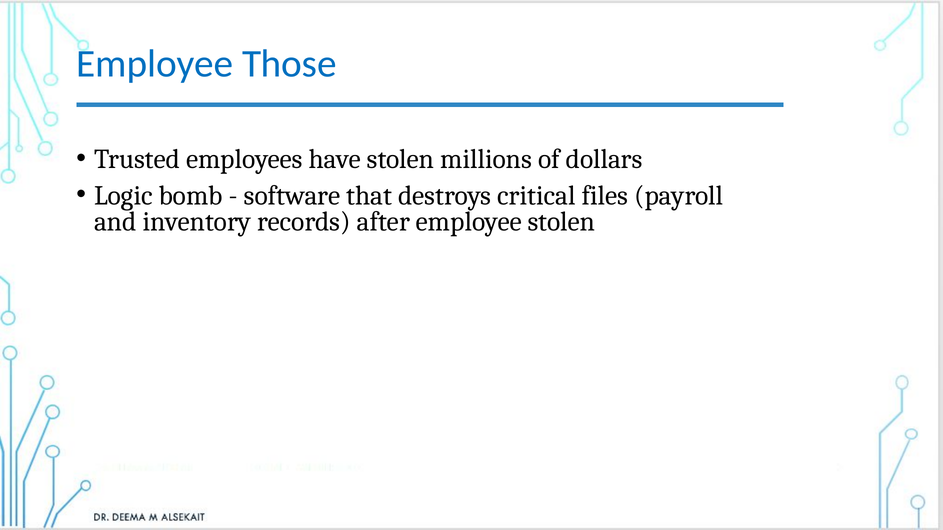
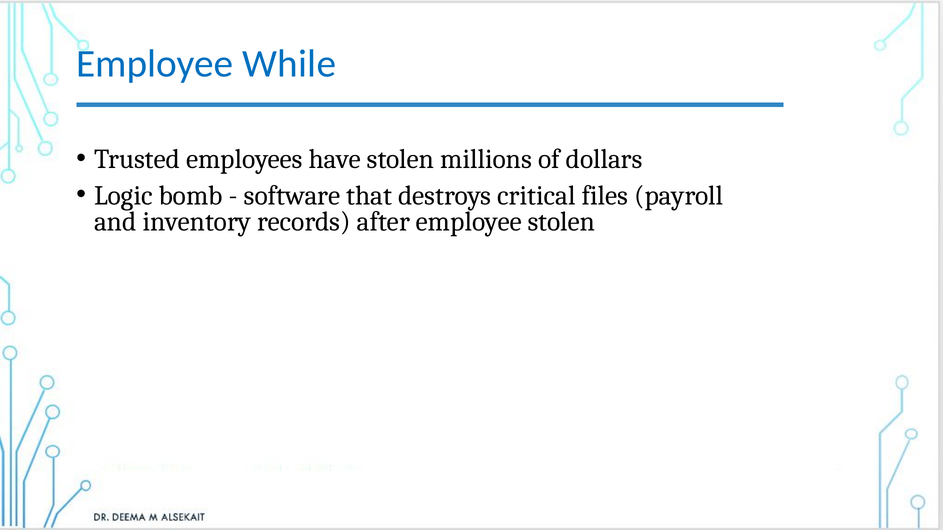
Those: Those -> While
